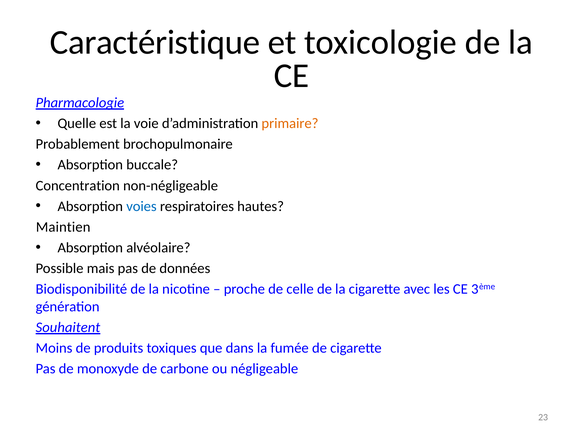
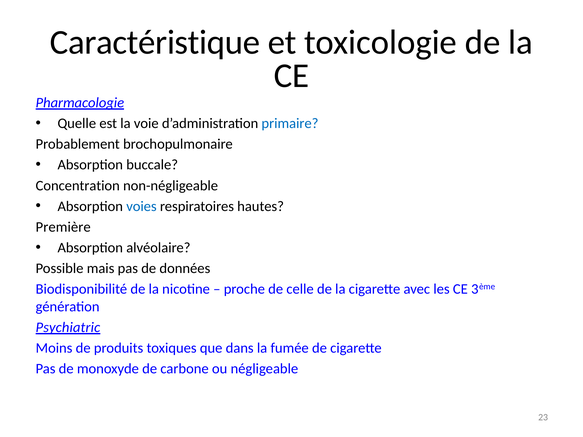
primaire colour: orange -> blue
Maintien: Maintien -> Première
Souhaitent: Souhaitent -> Psychiatric
